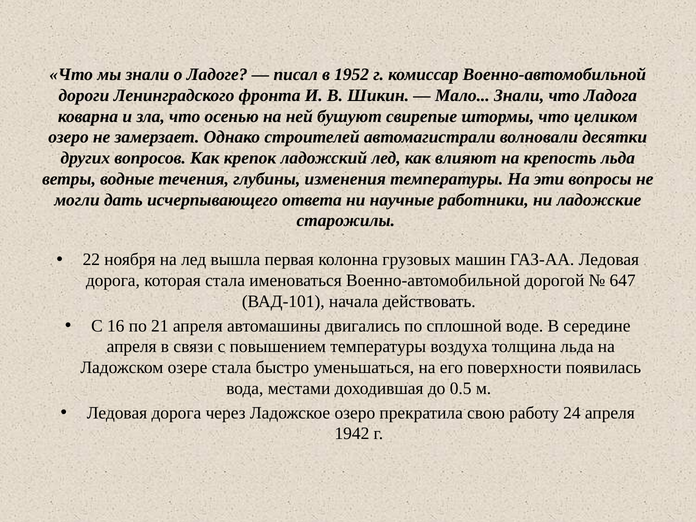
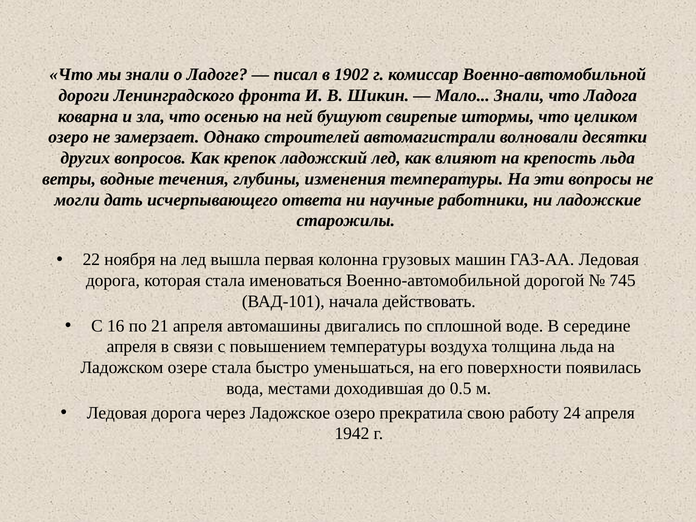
1952: 1952 -> 1902
647: 647 -> 745
